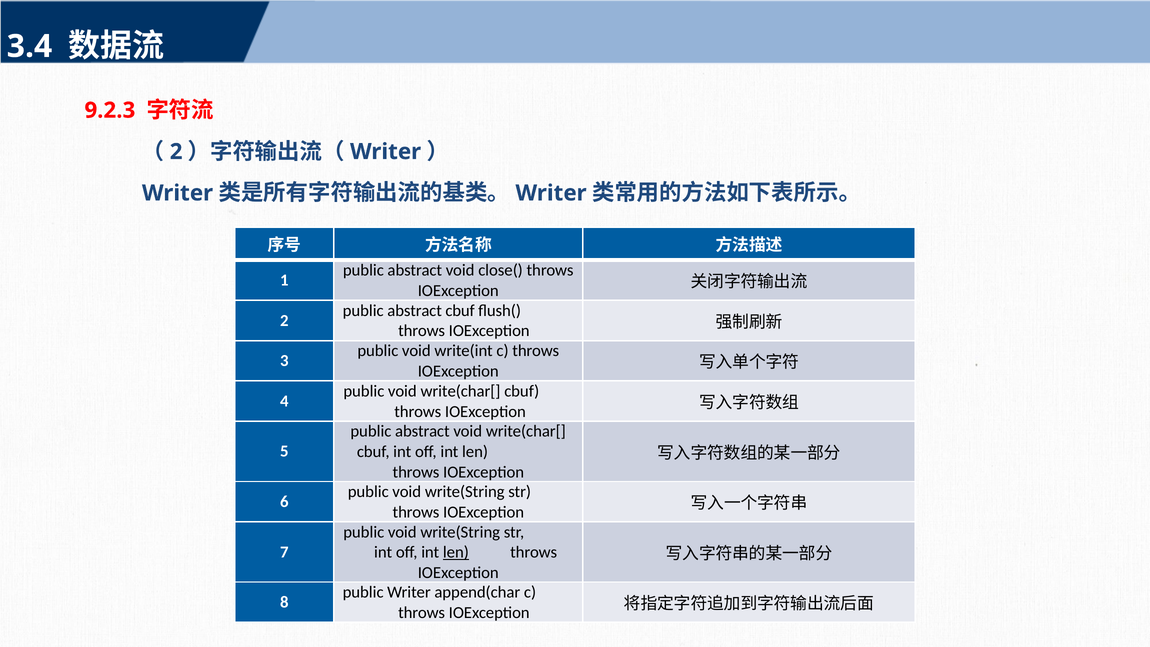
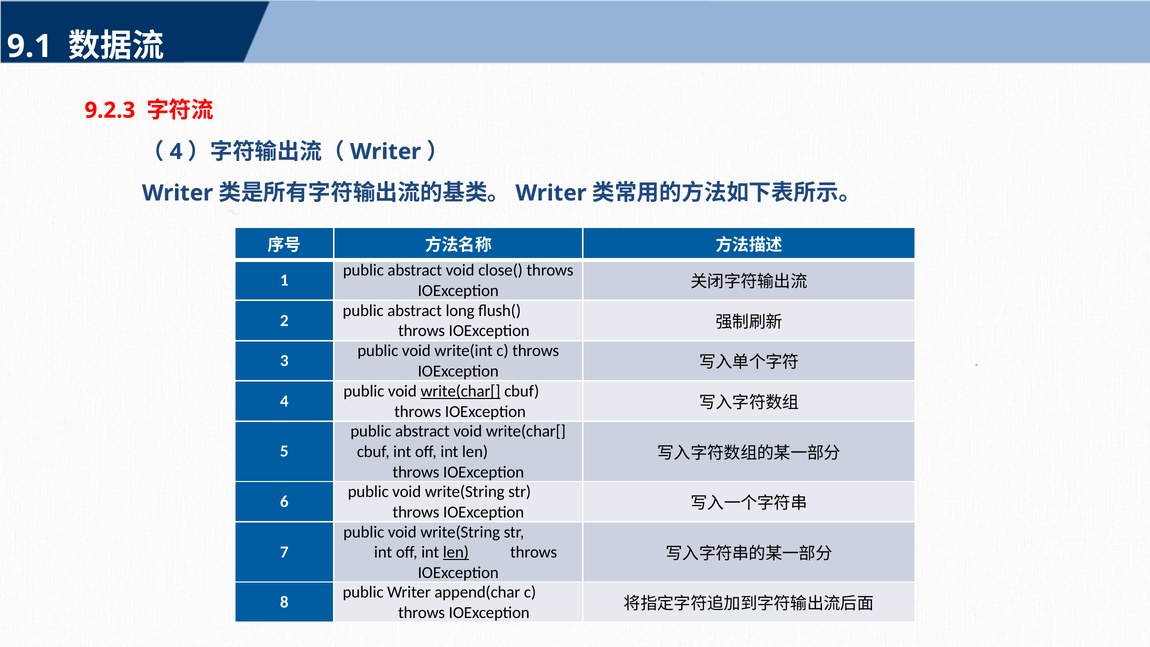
3.4: 3.4 -> 9.1
2 at (176, 152): 2 -> 4
abstract cbuf: cbuf -> long
write(char[ at (461, 391) underline: none -> present
